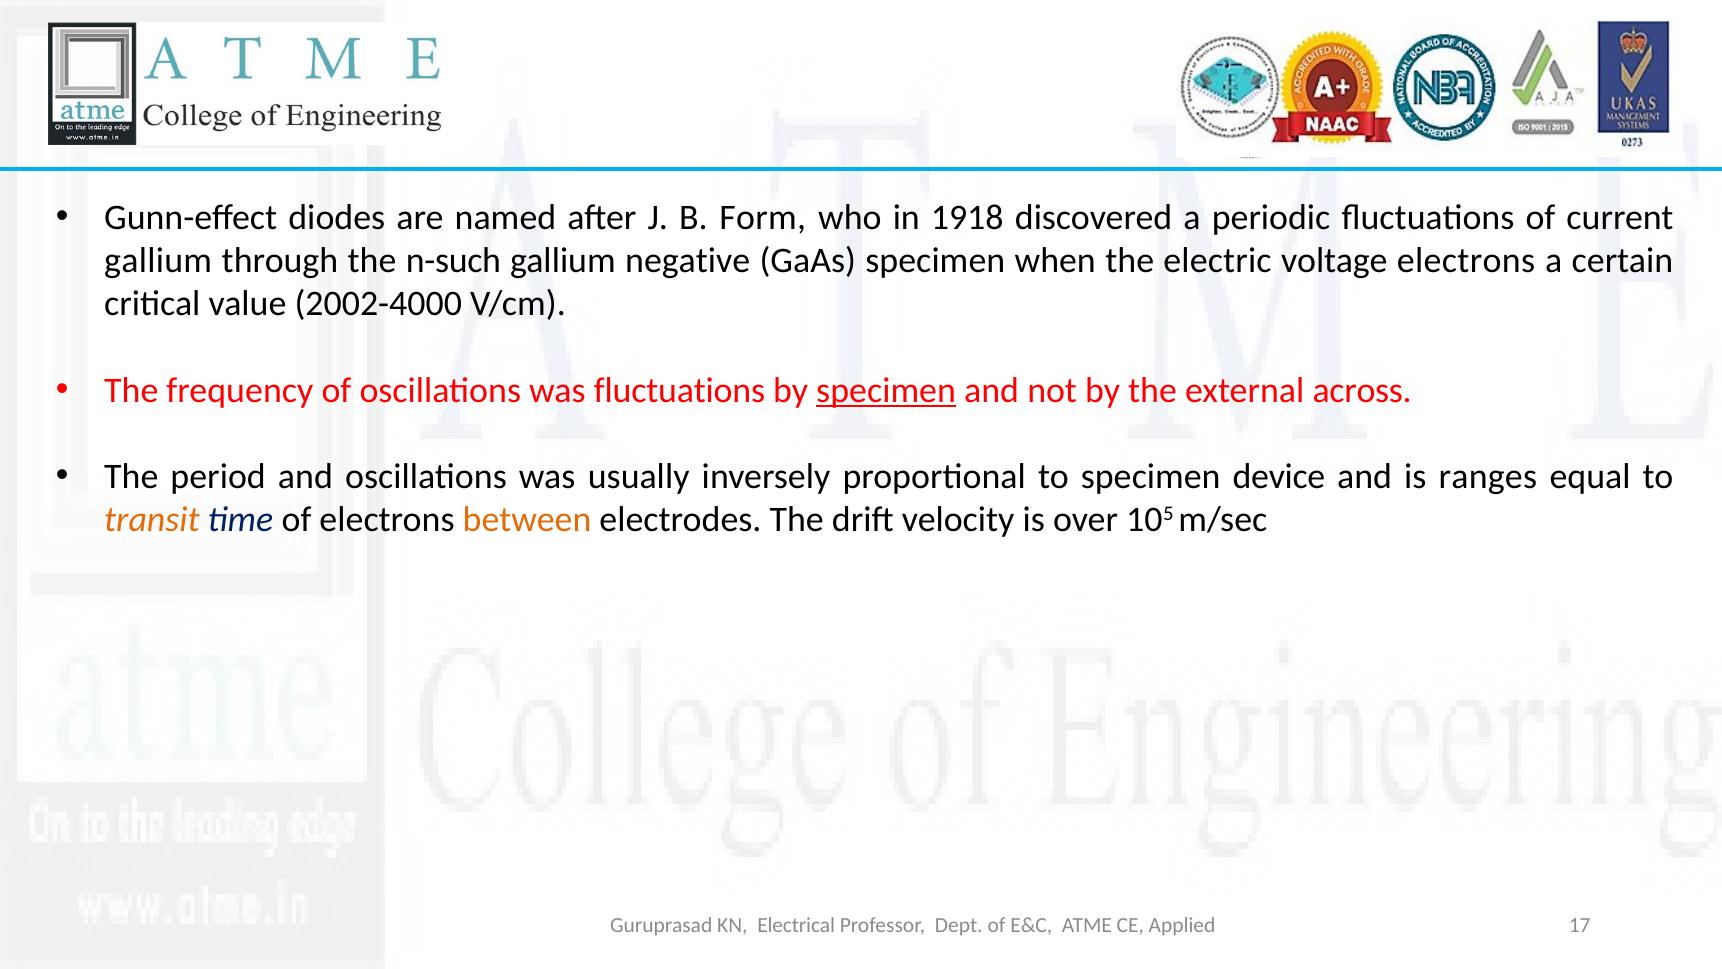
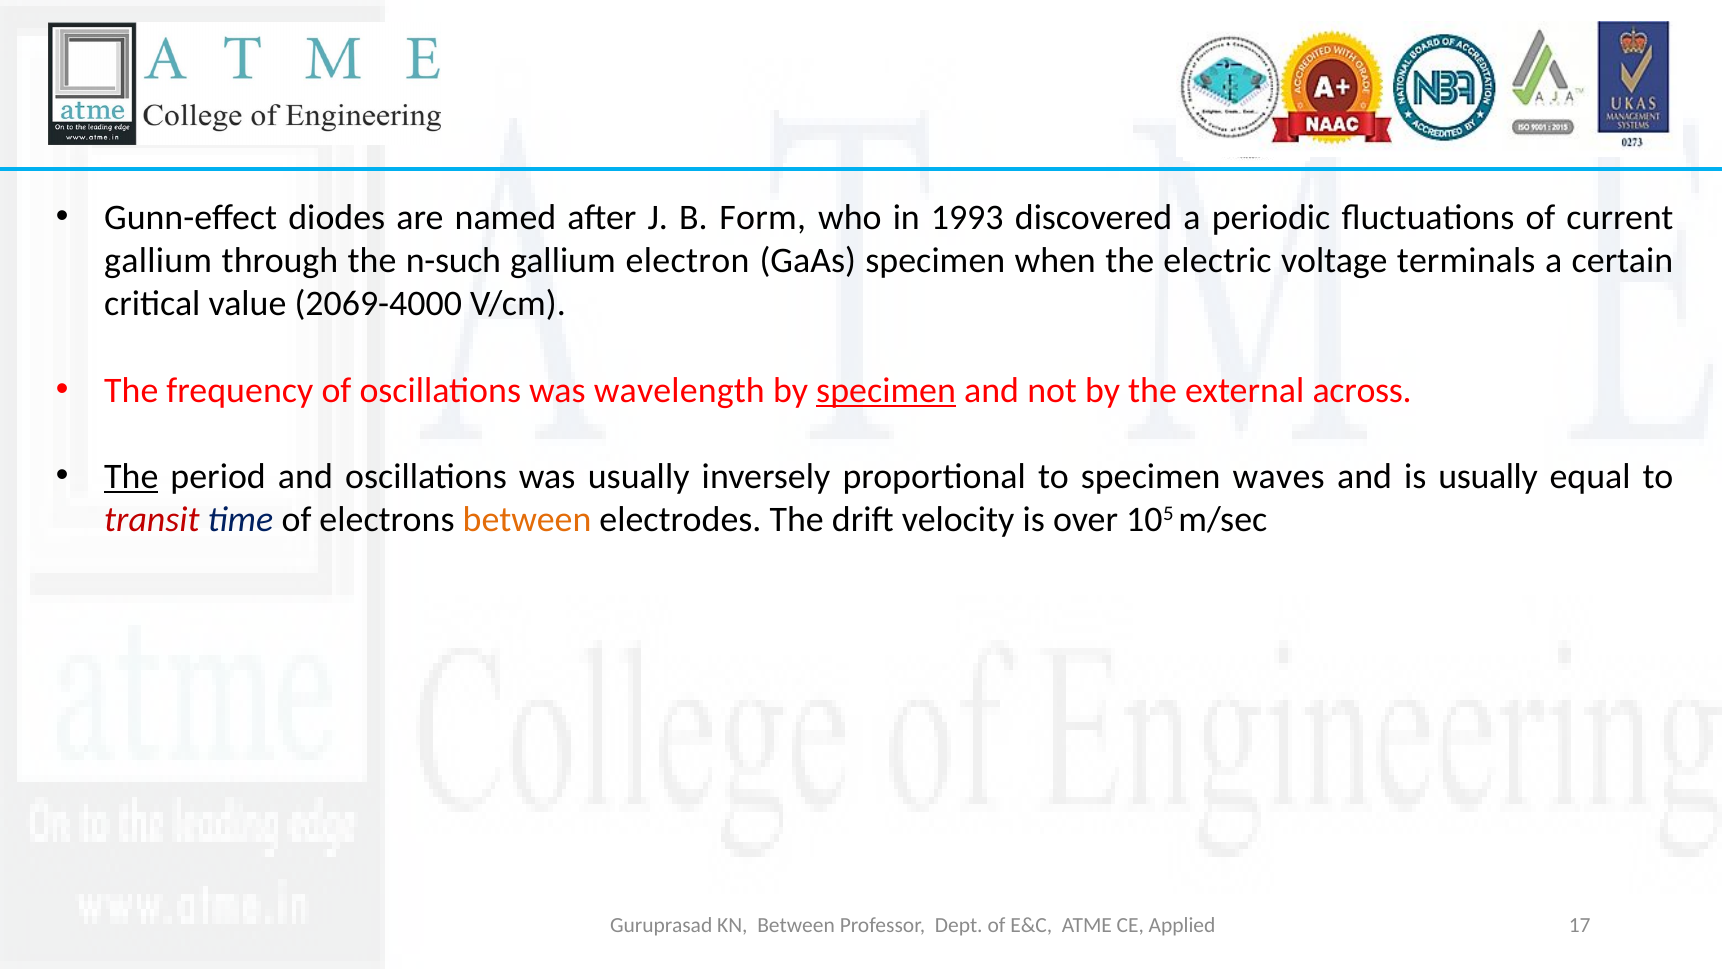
1918: 1918 -> 1993
negative: negative -> electron
voltage electrons: electrons -> terminals
2002-4000: 2002-4000 -> 2069-4000
was fluctuations: fluctuations -> wavelength
The at (131, 476) underline: none -> present
device: device -> waves
is ranges: ranges -> usually
transit colour: orange -> red
KN Electrical: Electrical -> Between
